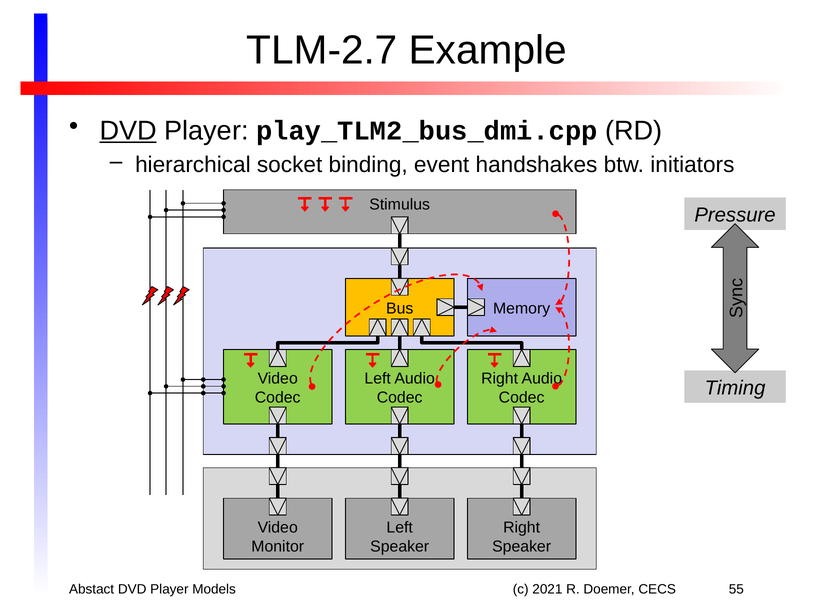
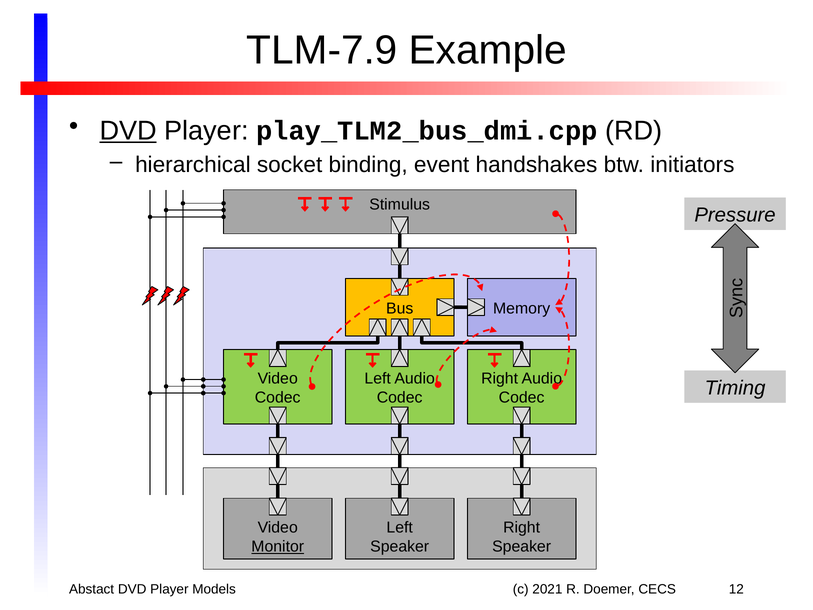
TLM-2.7: TLM-2.7 -> TLM-7.9
Monitor underline: none -> present
55: 55 -> 12
